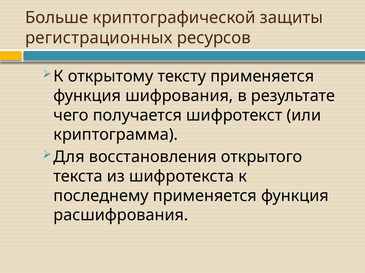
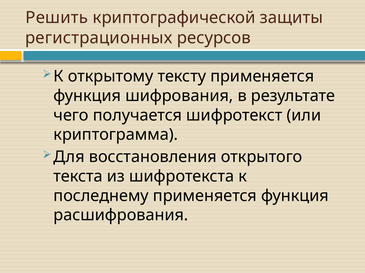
Больше: Больше -> Решить
